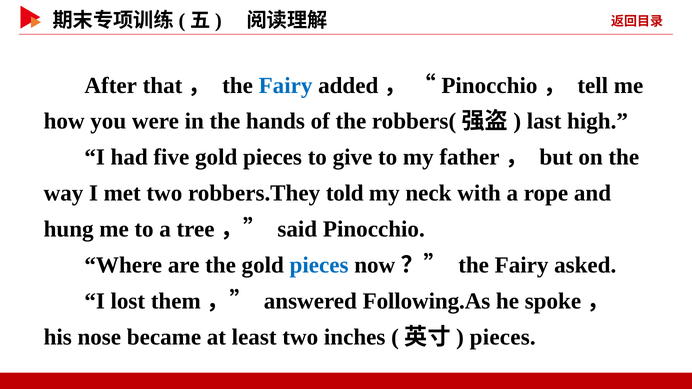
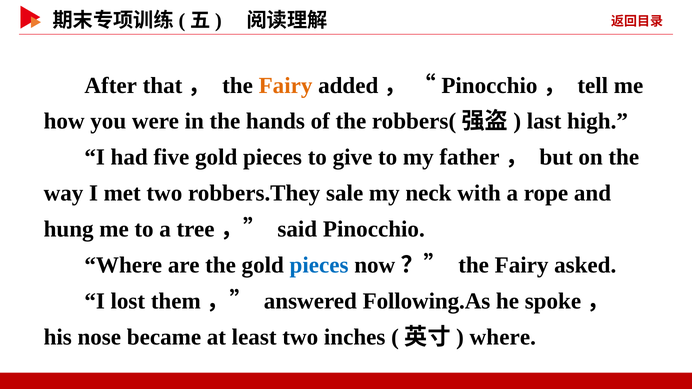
Fairy at (286, 85) colour: blue -> orange
told: told -> sale
pieces at (503, 337): pieces -> where
